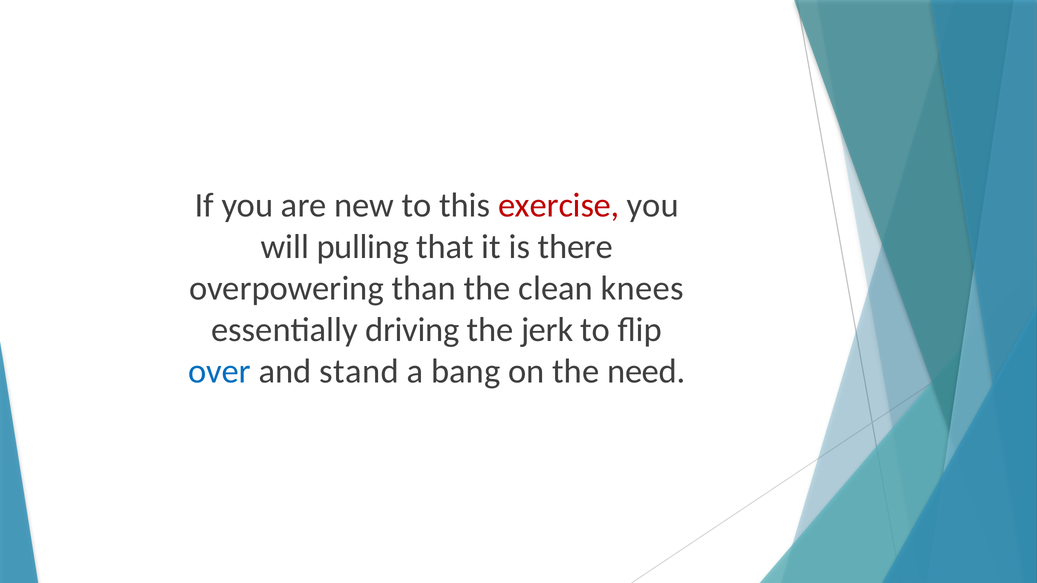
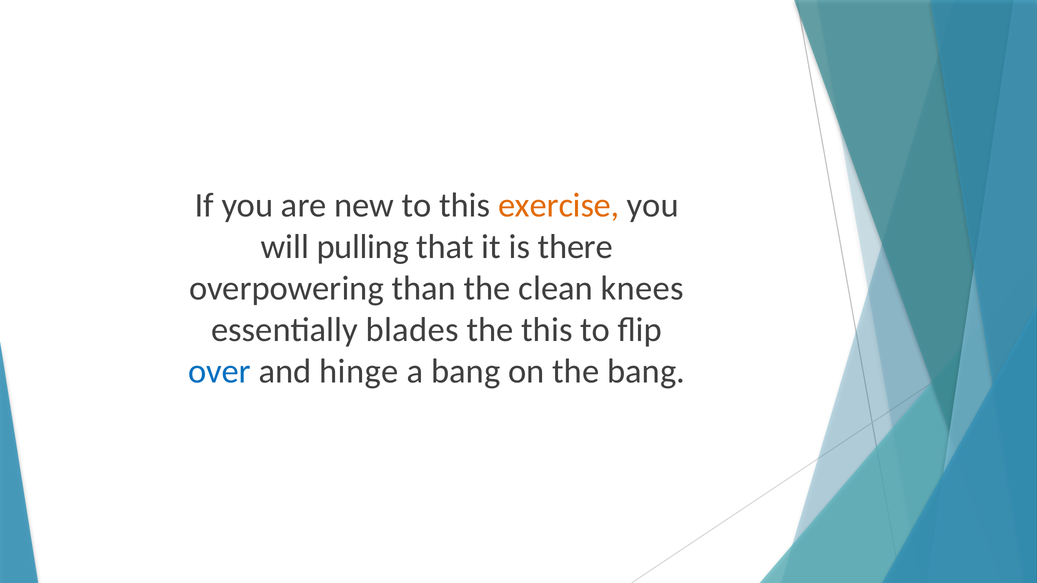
exercise colour: red -> orange
driving: driving -> blades
the jerk: jerk -> this
stand: stand -> hinge
the need: need -> bang
